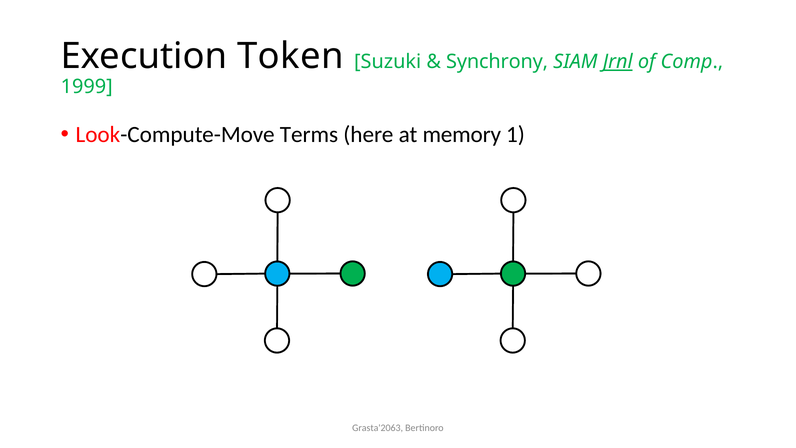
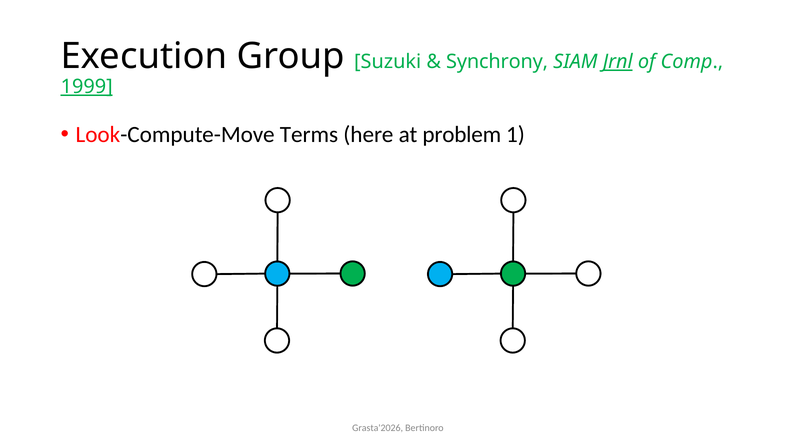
Token: Token -> Group
1999 underline: none -> present
memory: memory -> problem
Grasta'2063: Grasta'2063 -> Grasta'2026
